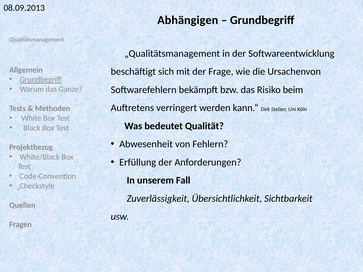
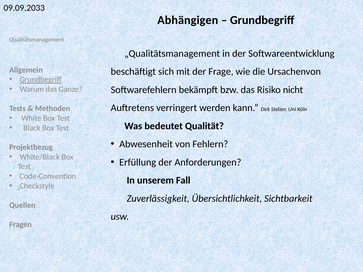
08.09.2013: 08.09.2013 -> 09.09.2033
beim: beim -> nicht
